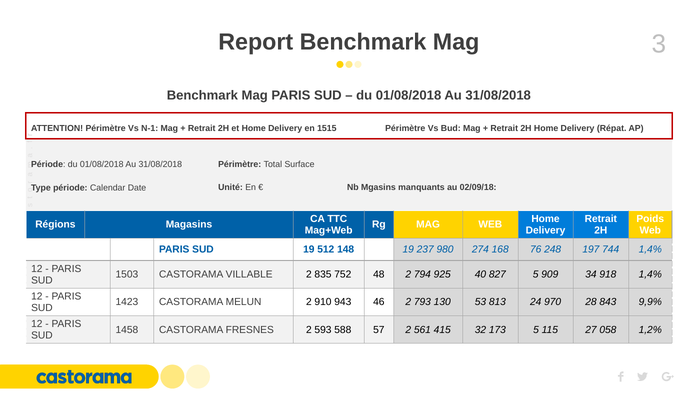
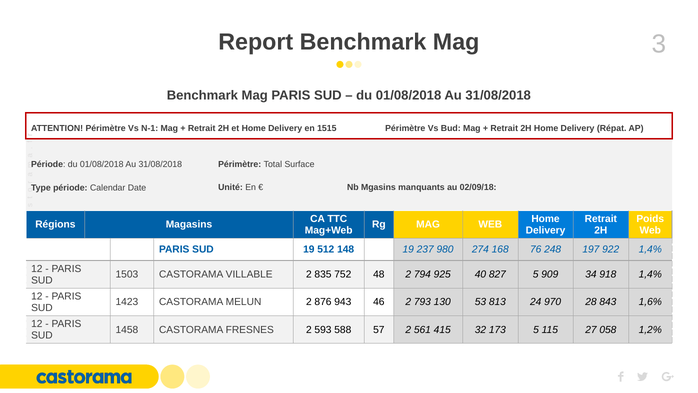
744: 744 -> 922
910: 910 -> 876
9,9%: 9,9% -> 1,6%
